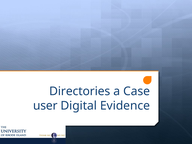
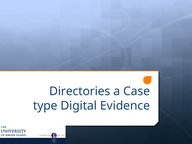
user: user -> type
